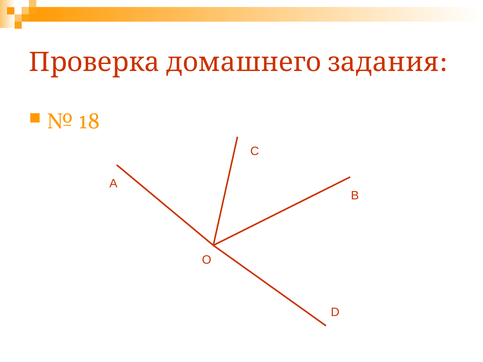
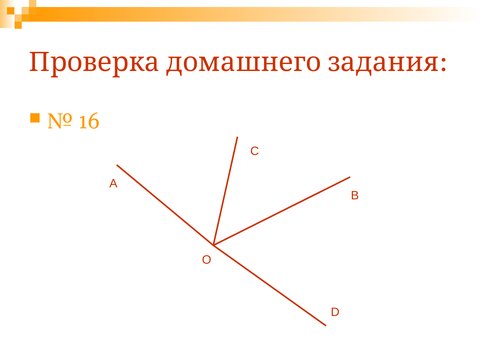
18: 18 -> 16
